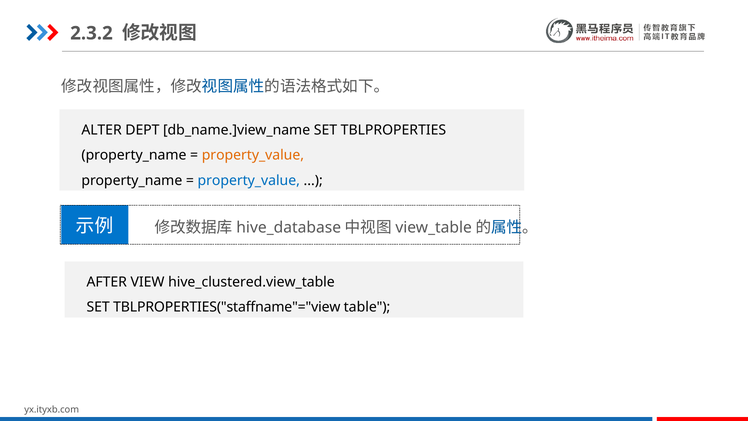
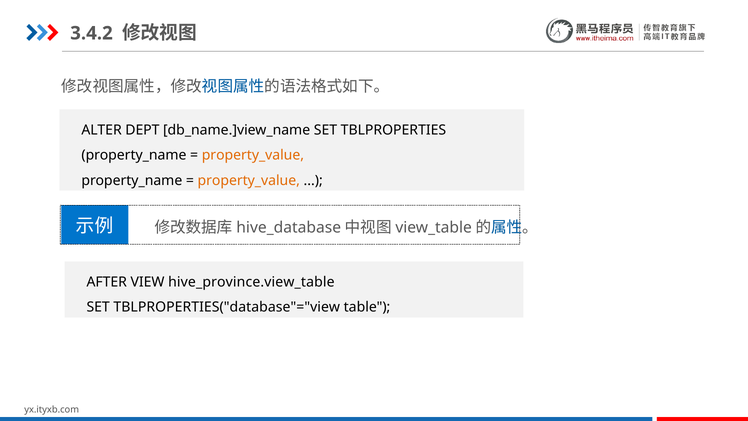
2.3.2: 2.3.2 -> 3.4.2
property_value at (249, 180) colour: blue -> orange
hive_clustered.view_table: hive_clustered.view_table -> hive_province.view_table
TBLPROPERTIES("staffname"="view: TBLPROPERTIES("staffname"="view -> TBLPROPERTIES("database"="view
